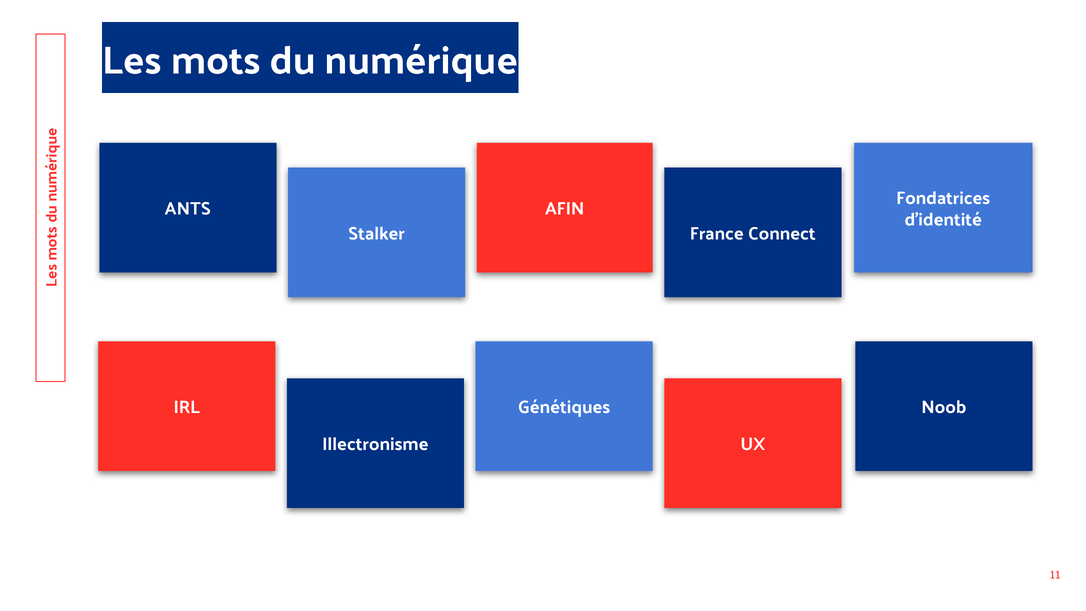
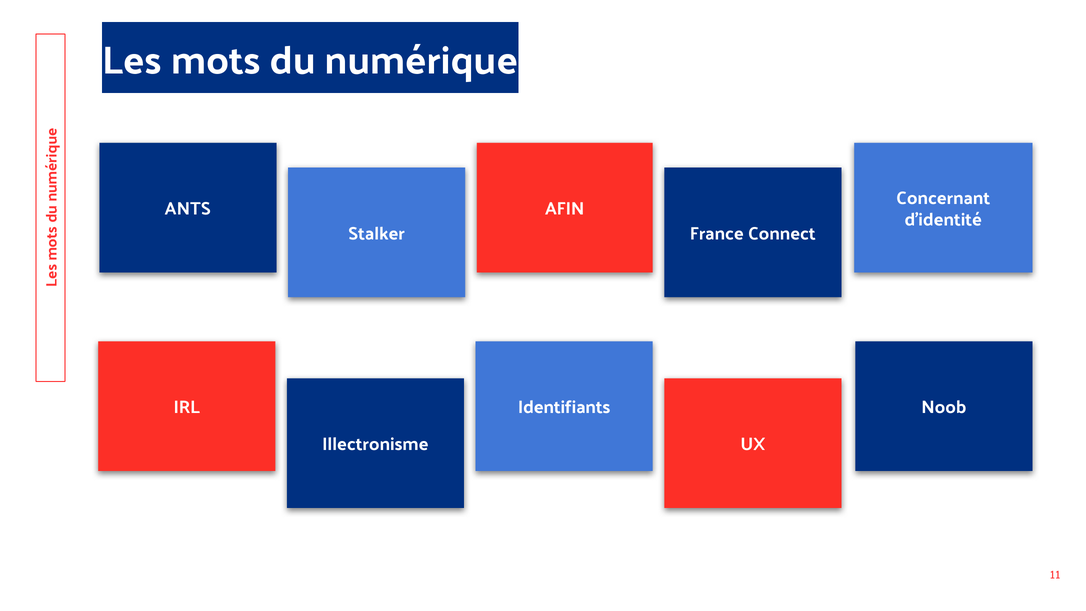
Fondatrices: Fondatrices -> Concernant
Génétiques: Génétiques -> Identifiants
